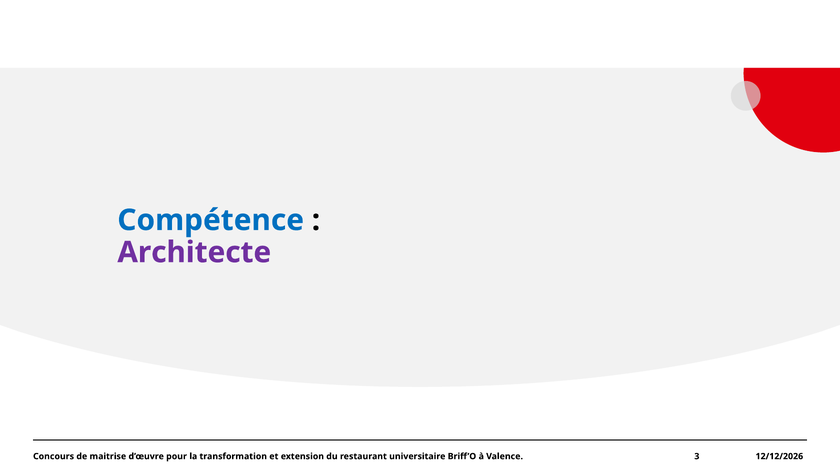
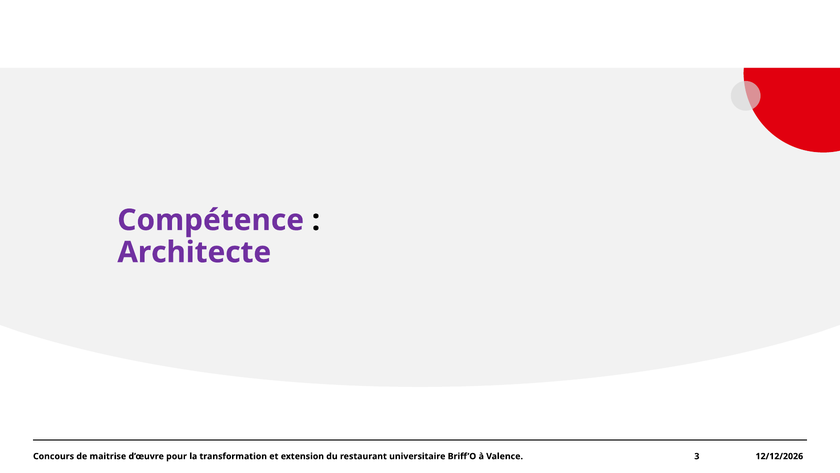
Compétence colour: blue -> purple
